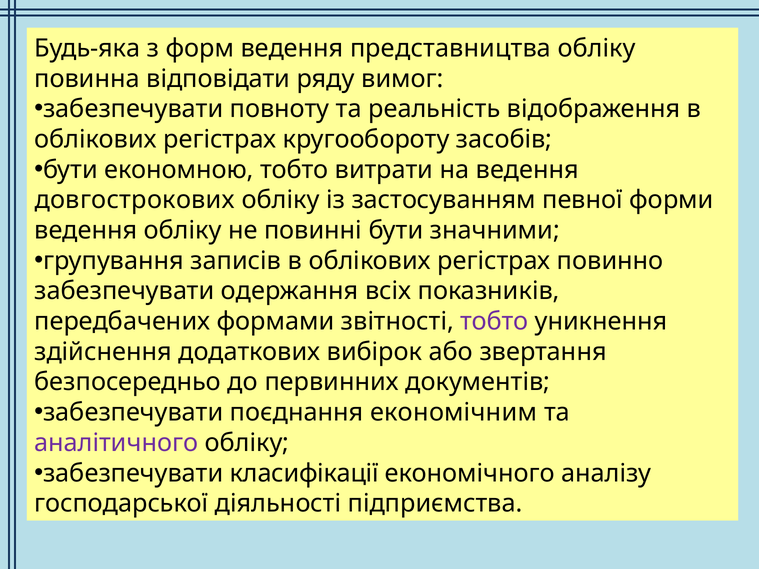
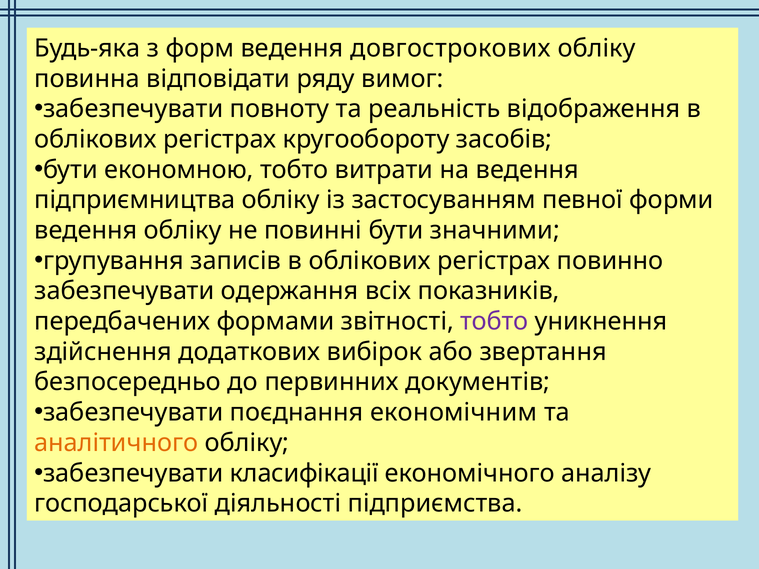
представництва: представництва -> довгострокових
довгострокових: довгострокових -> підприємництва
аналітичного colour: purple -> orange
